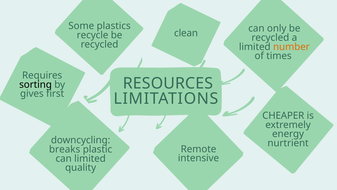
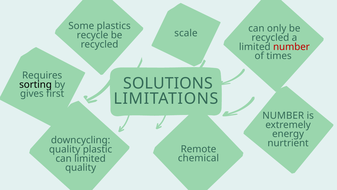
clean: clean -> scale
number at (291, 47) colour: orange -> red
RESOURCES: RESOURCES -> SOLUTIONS
CHEAPER at (283, 115): CHEAPER -> NUMBER
breaks at (65, 149): breaks -> quality
intensive: intensive -> chemical
